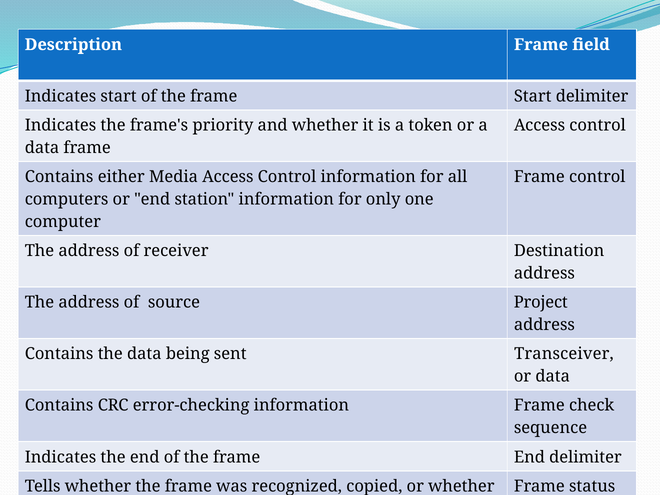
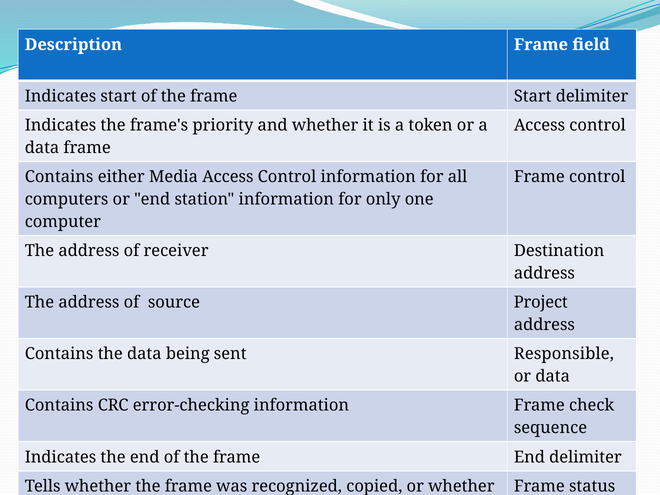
Transceiver: Transceiver -> Responsible
